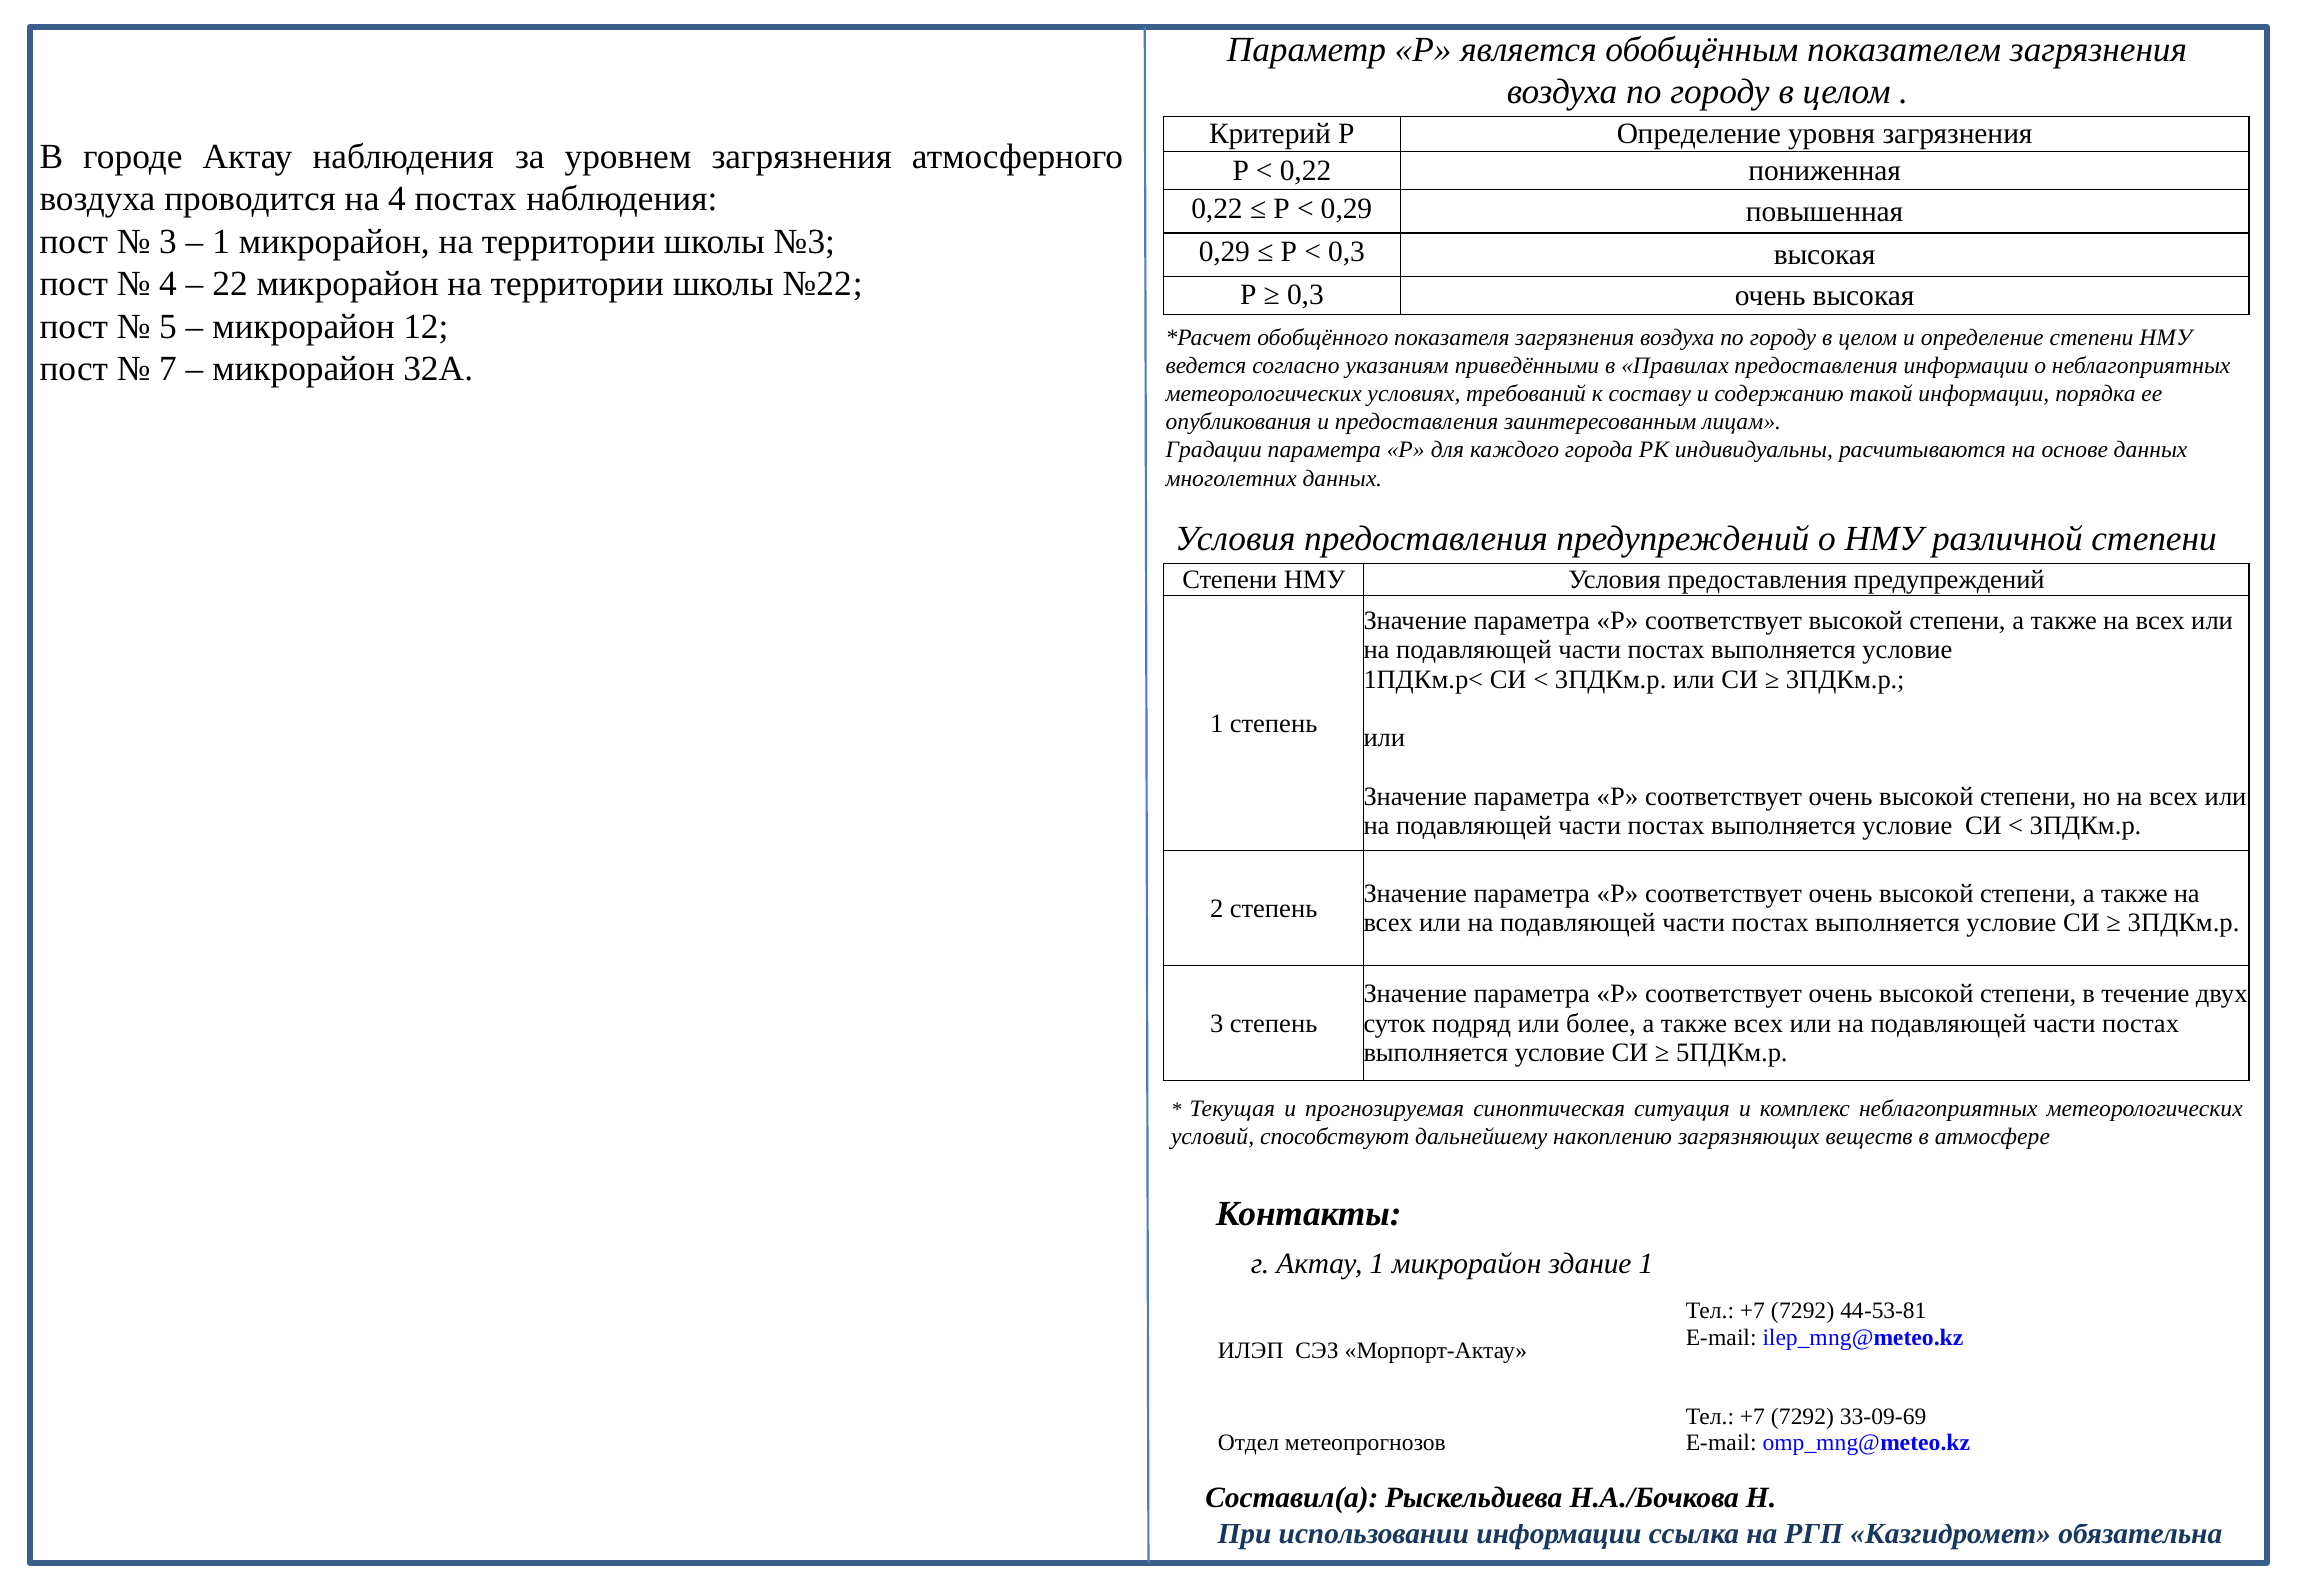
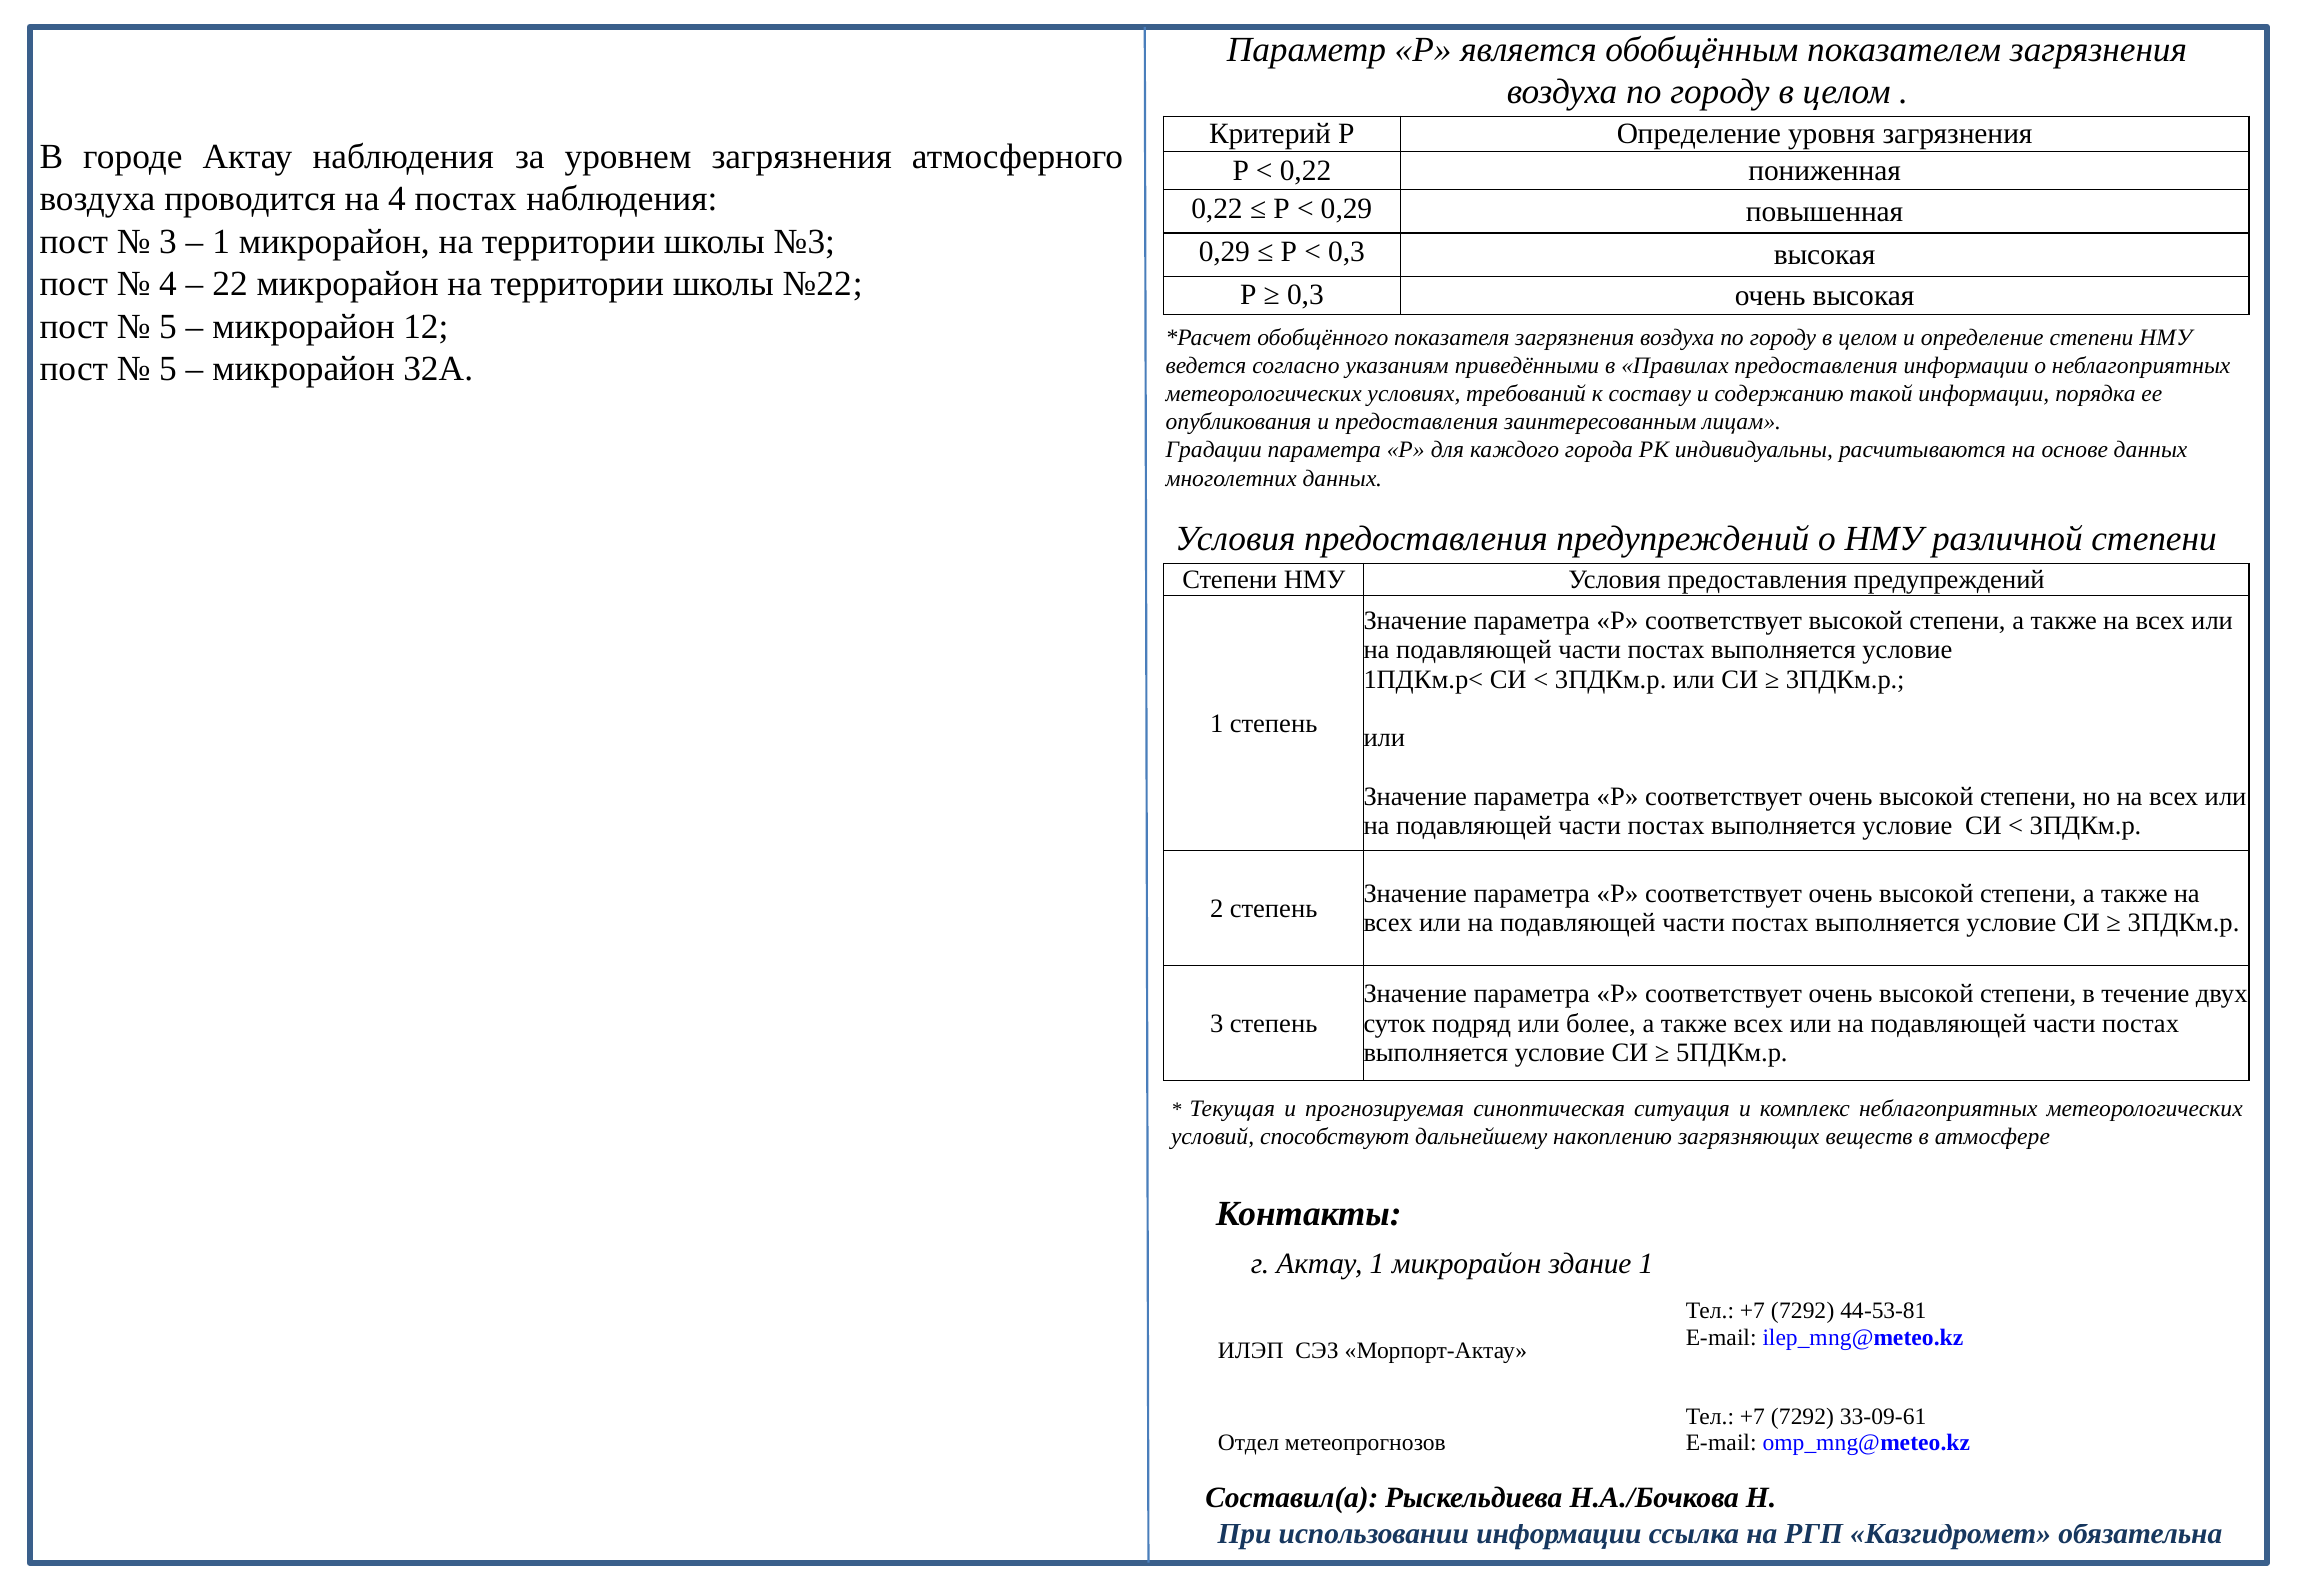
7 at (168, 369): 7 -> 5
33-09-69: 33-09-69 -> 33-09-61
